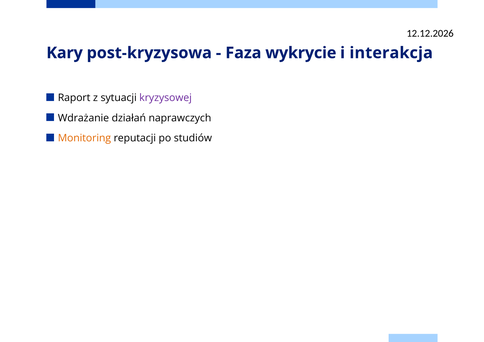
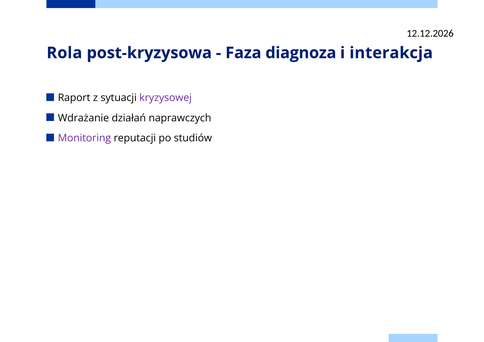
Kary: Kary -> Rola
wykrycie: wykrycie -> diagnoza
Monitoring colour: orange -> purple
